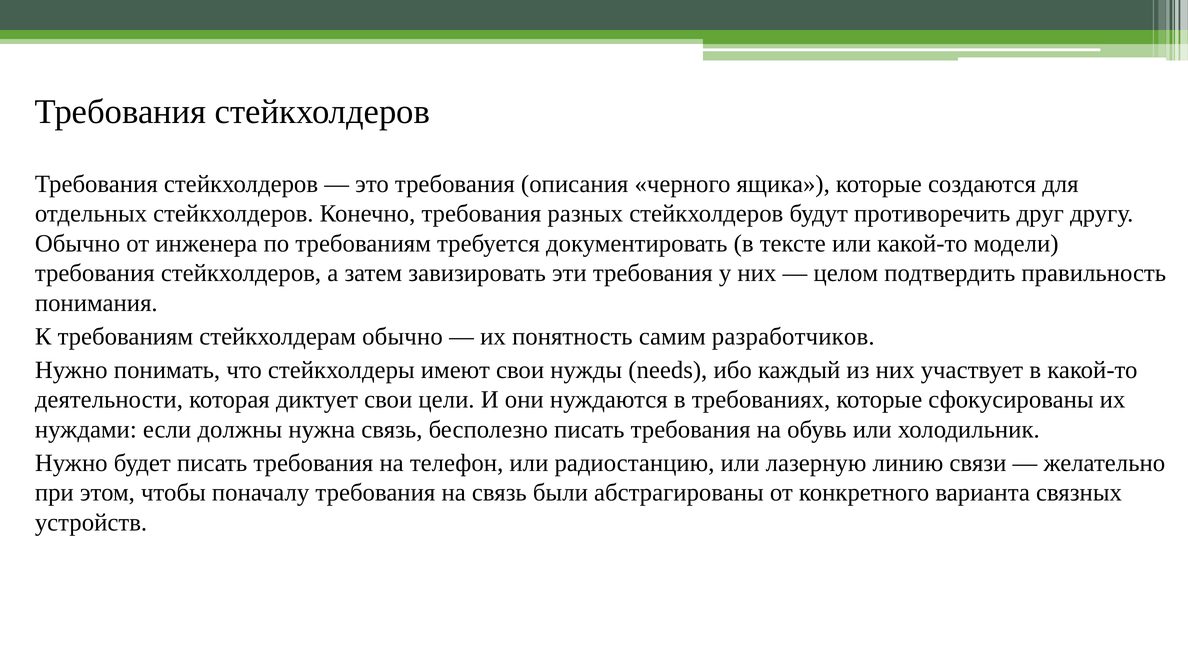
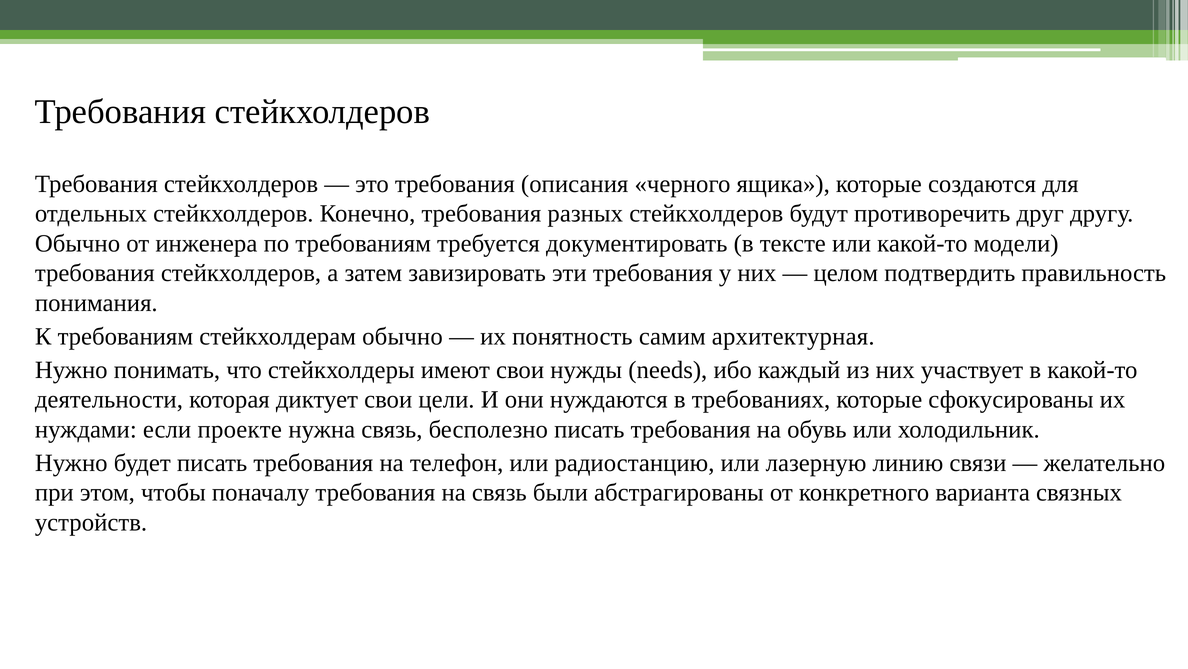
разработчиков: разработчиков -> архитектурная
должны: должны -> проекте
